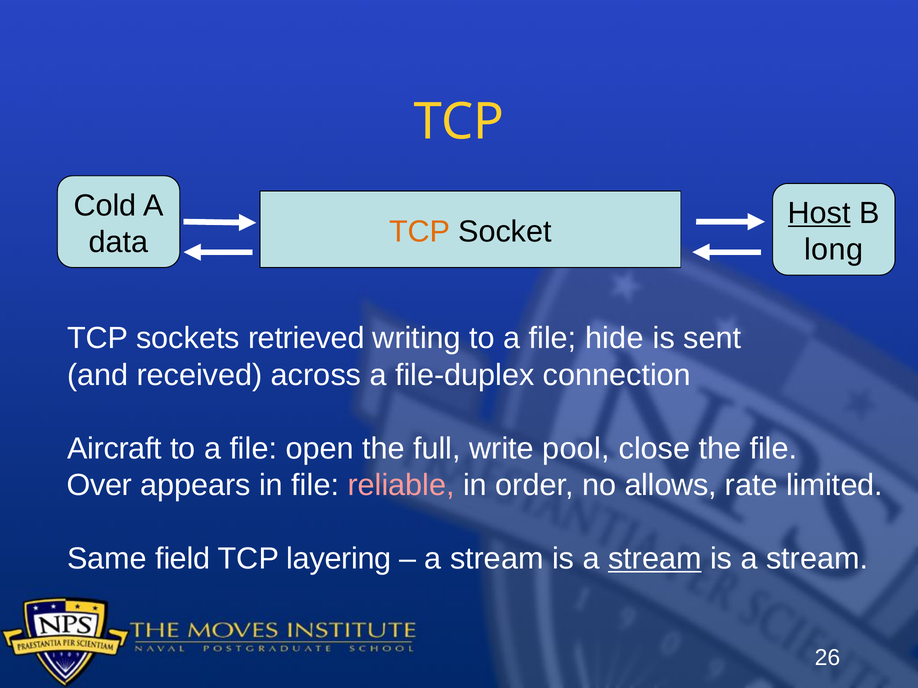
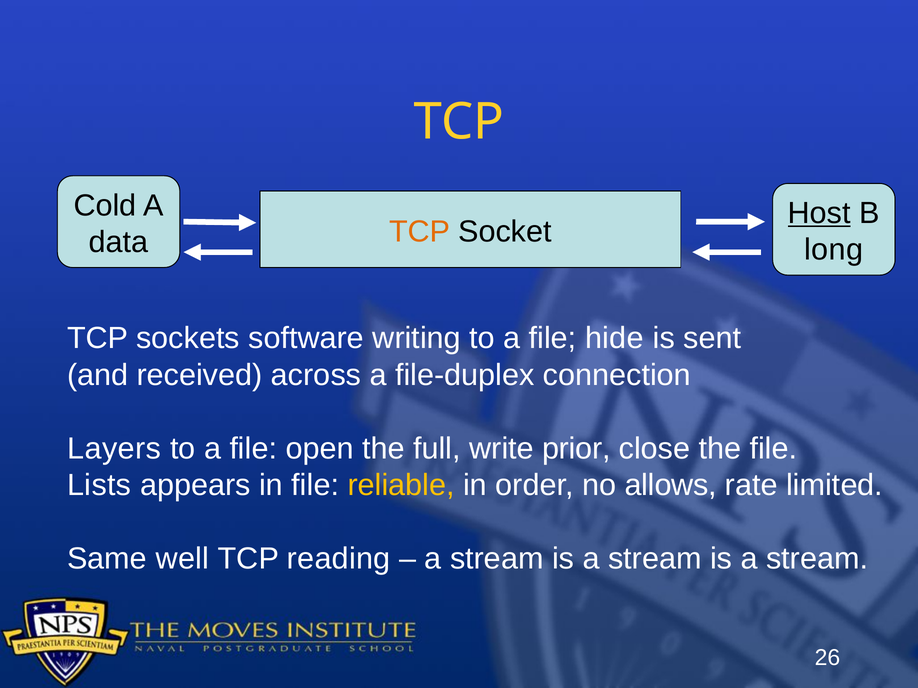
retrieved: retrieved -> software
Aircraft: Aircraft -> Layers
pool: pool -> prior
Over: Over -> Lists
reliable colour: pink -> yellow
field: field -> well
layering: layering -> reading
stream at (655, 559) underline: present -> none
